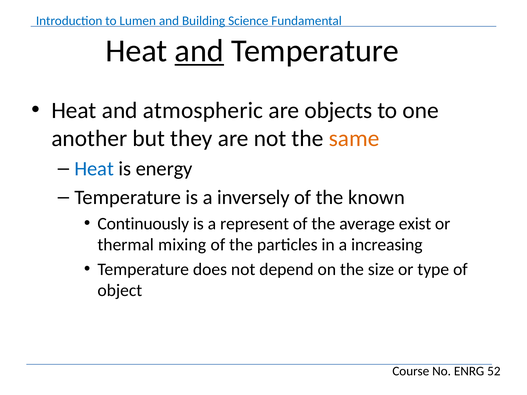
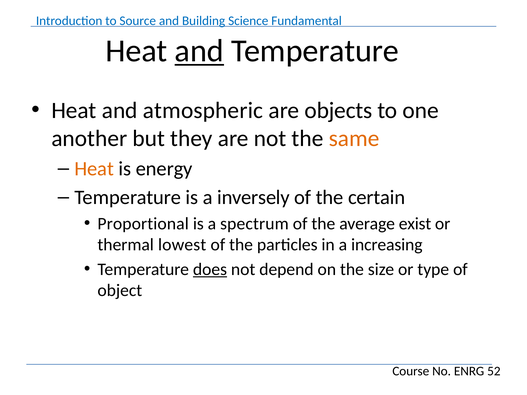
Lumen: Lumen -> Source
Heat at (94, 169) colour: blue -> orange
known: known -> certain
Continuously: Continuously -> Proportional
represent: represent -> spectrum
mixing: mixing -> lowest
does underline: none -> present
